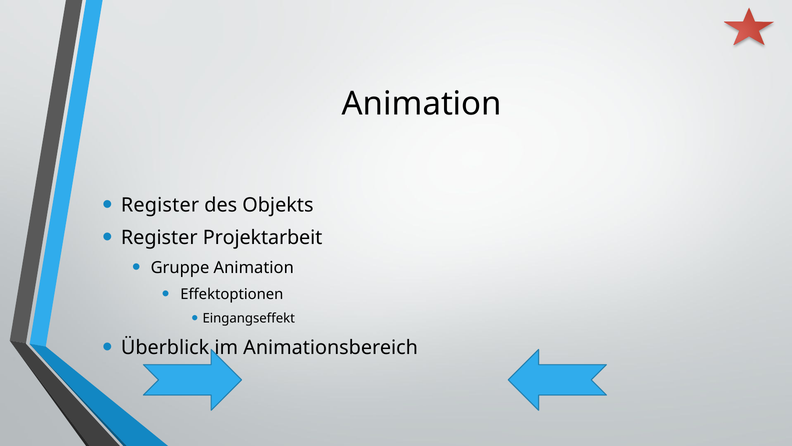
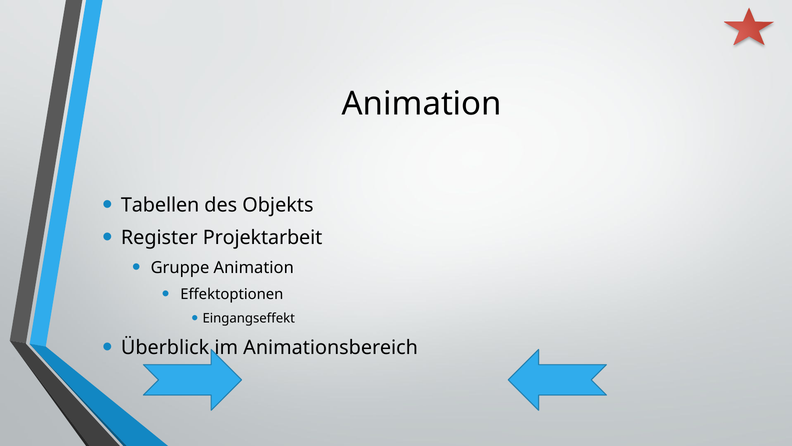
Register at (160, 205): Register -> Tabellen
